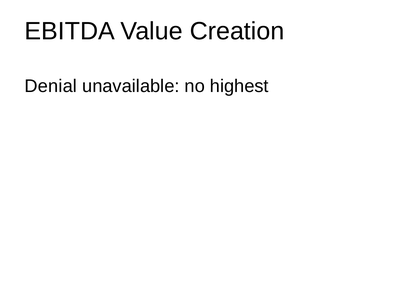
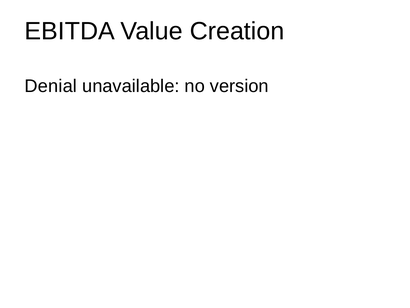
highest: highest -> version
